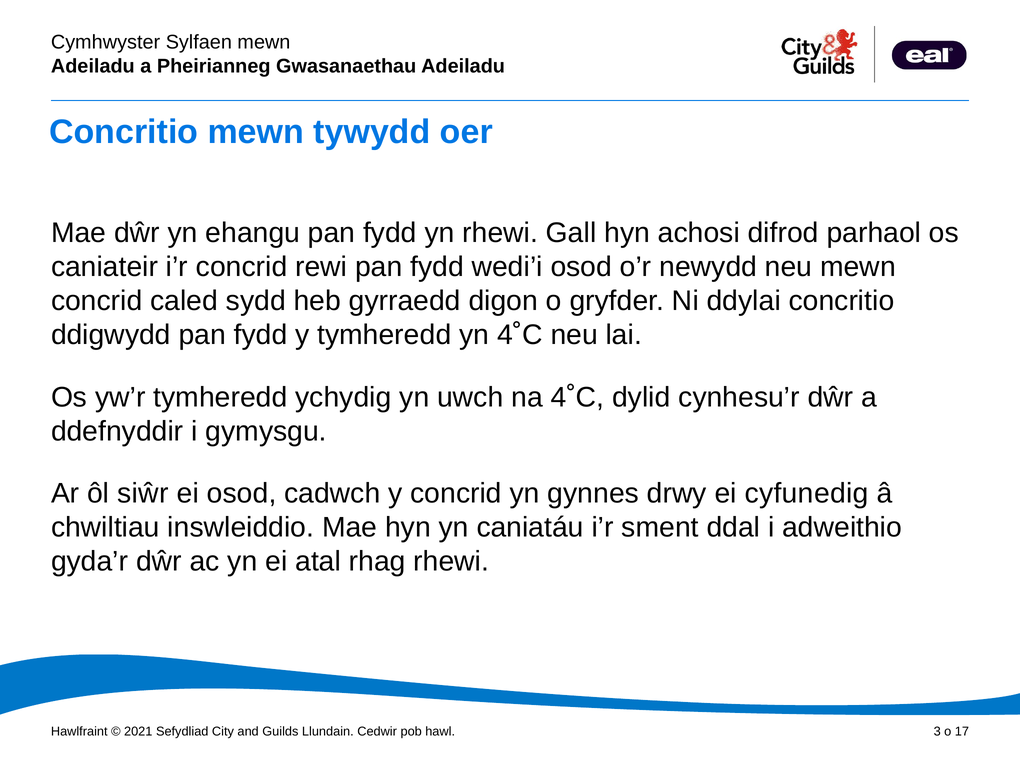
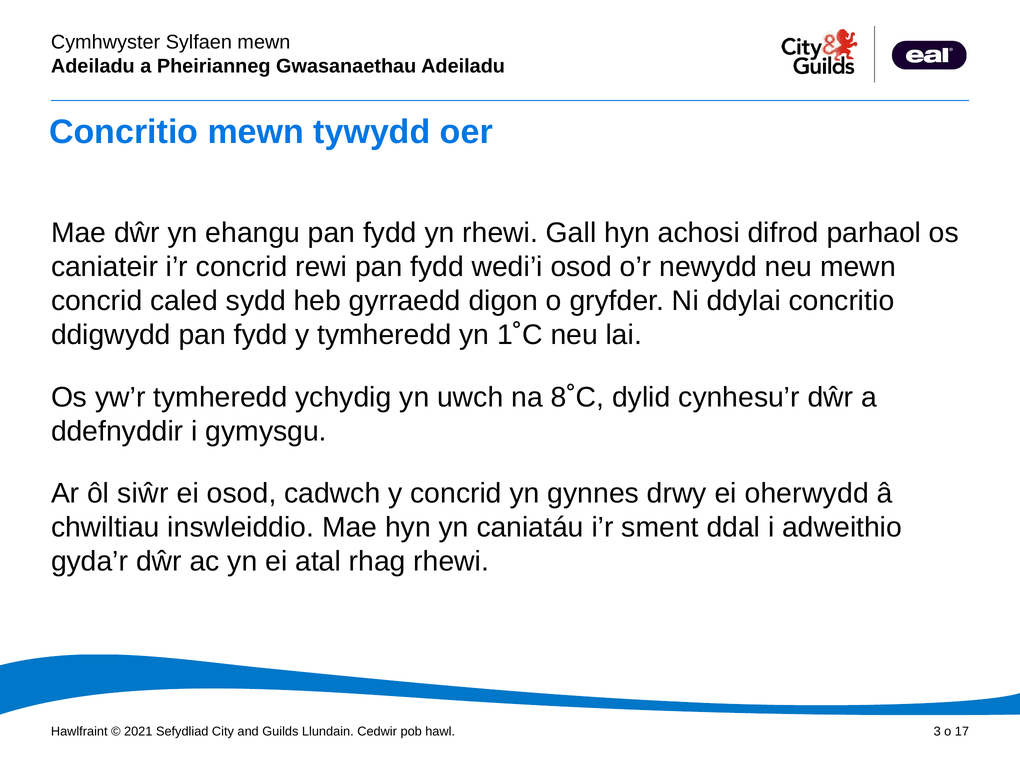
yn 4˚C: 4˚C -> 1˚C
na 4˚C: 4˚C -> 8˚C
cyfunedig: cyfunedig -> oherwydd
